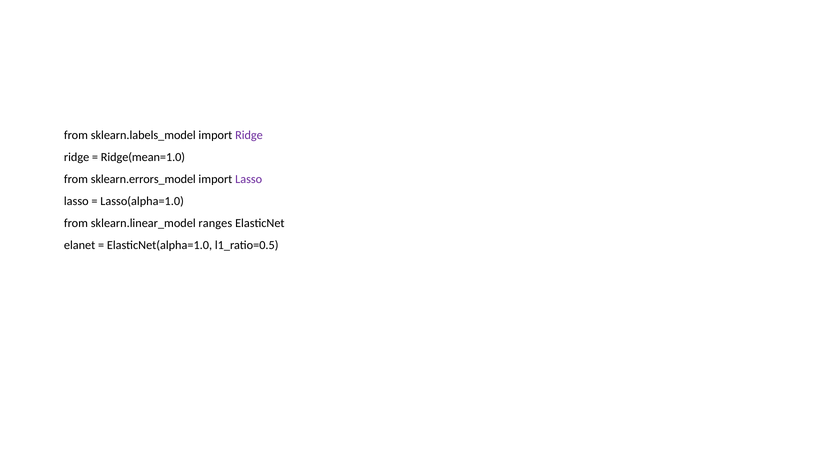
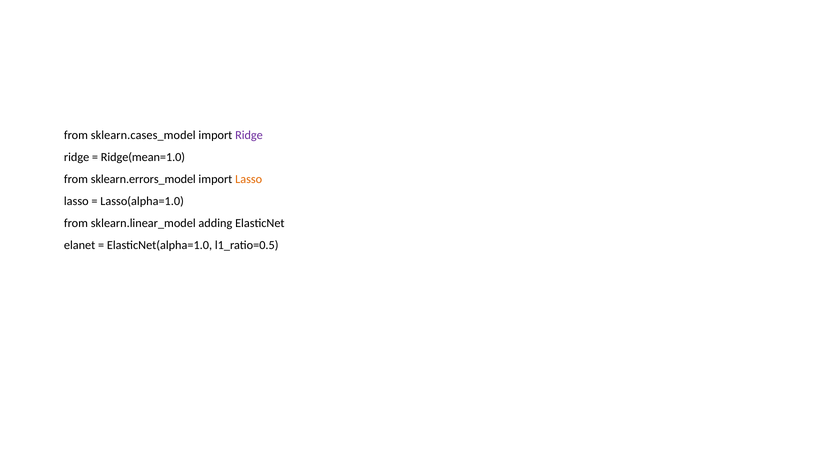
sklearn.labels_model: sklearn.labels_model -> sklearn.cases_model
Lasso at (249, 179) colour: purple -> orange
ranges: ranges -> adding
